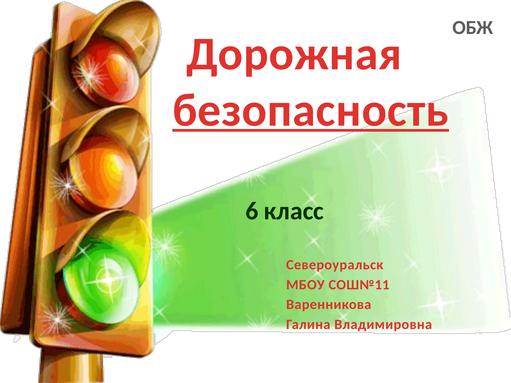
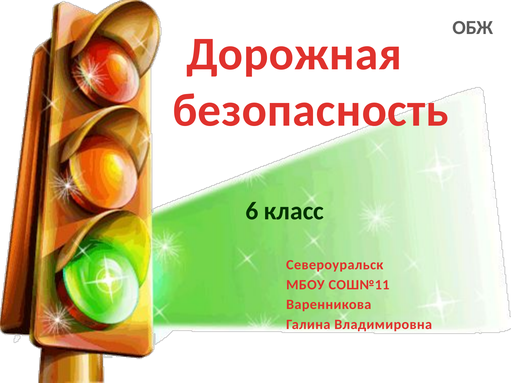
безопасность underline: present -> none
